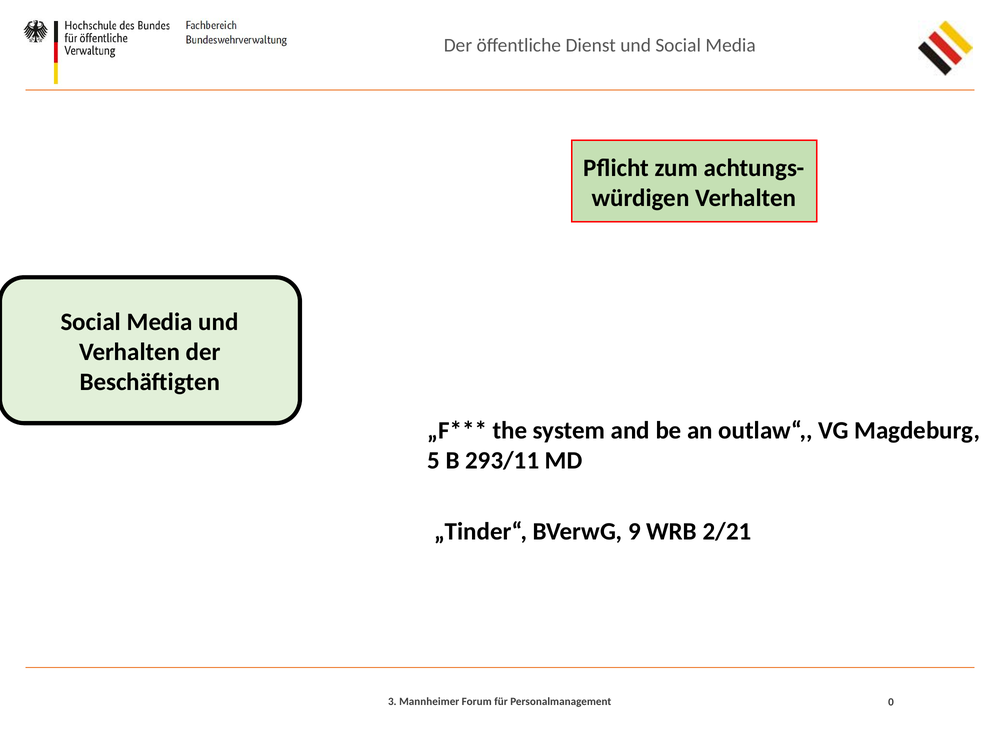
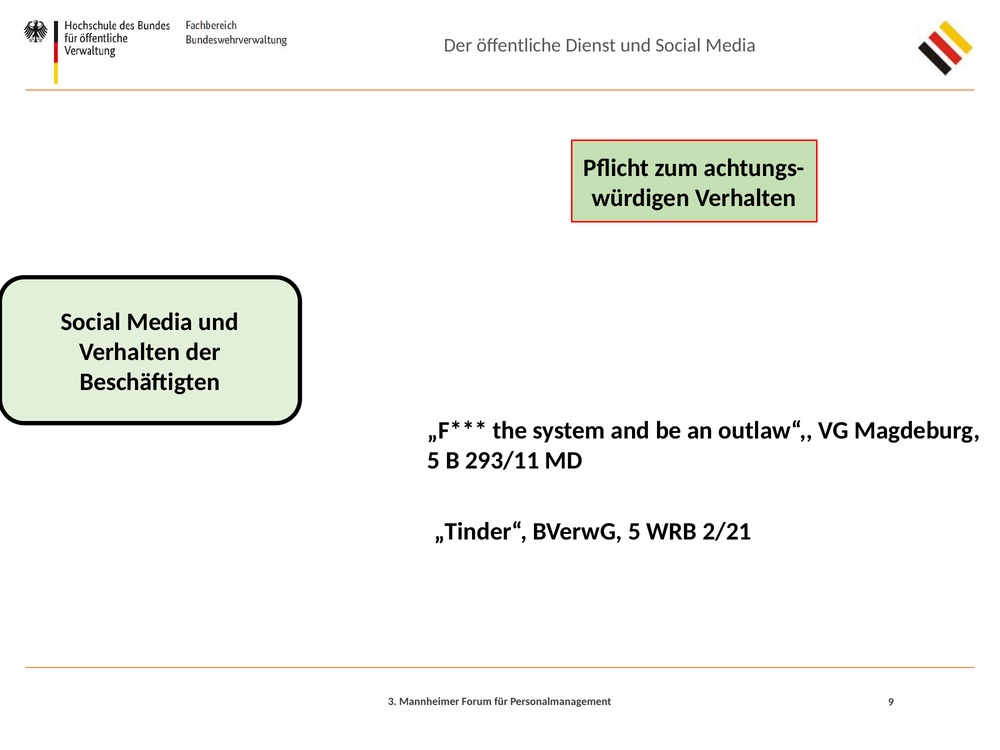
BVerwG 9: 9 -> 5
0: 0 -> 9
